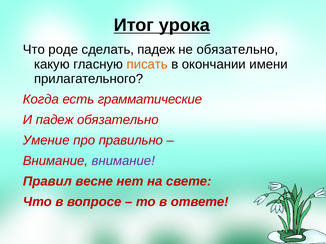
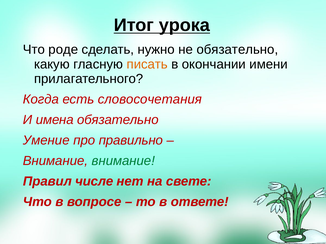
сделать падеж: падеж -> нужно
грамматические: грамматические -> словосочетания
И падеж: падеж -> имена
внимание at (123, 161) colour: purple -> green
весне: весне -> числе
